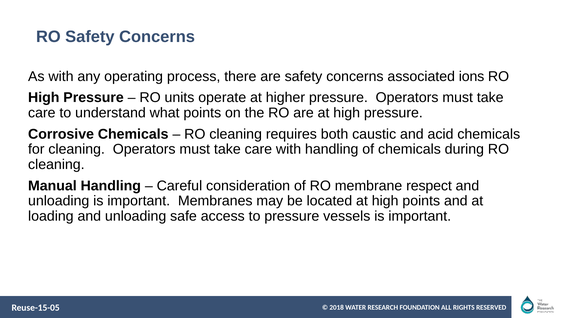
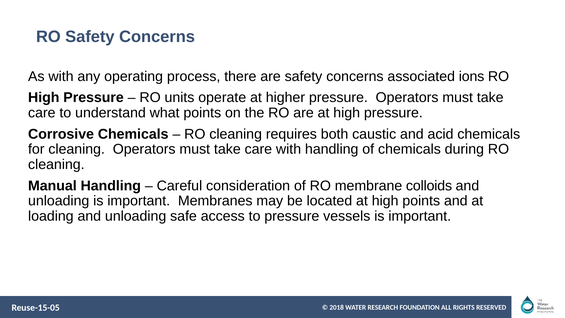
respect: respect -> colloids
